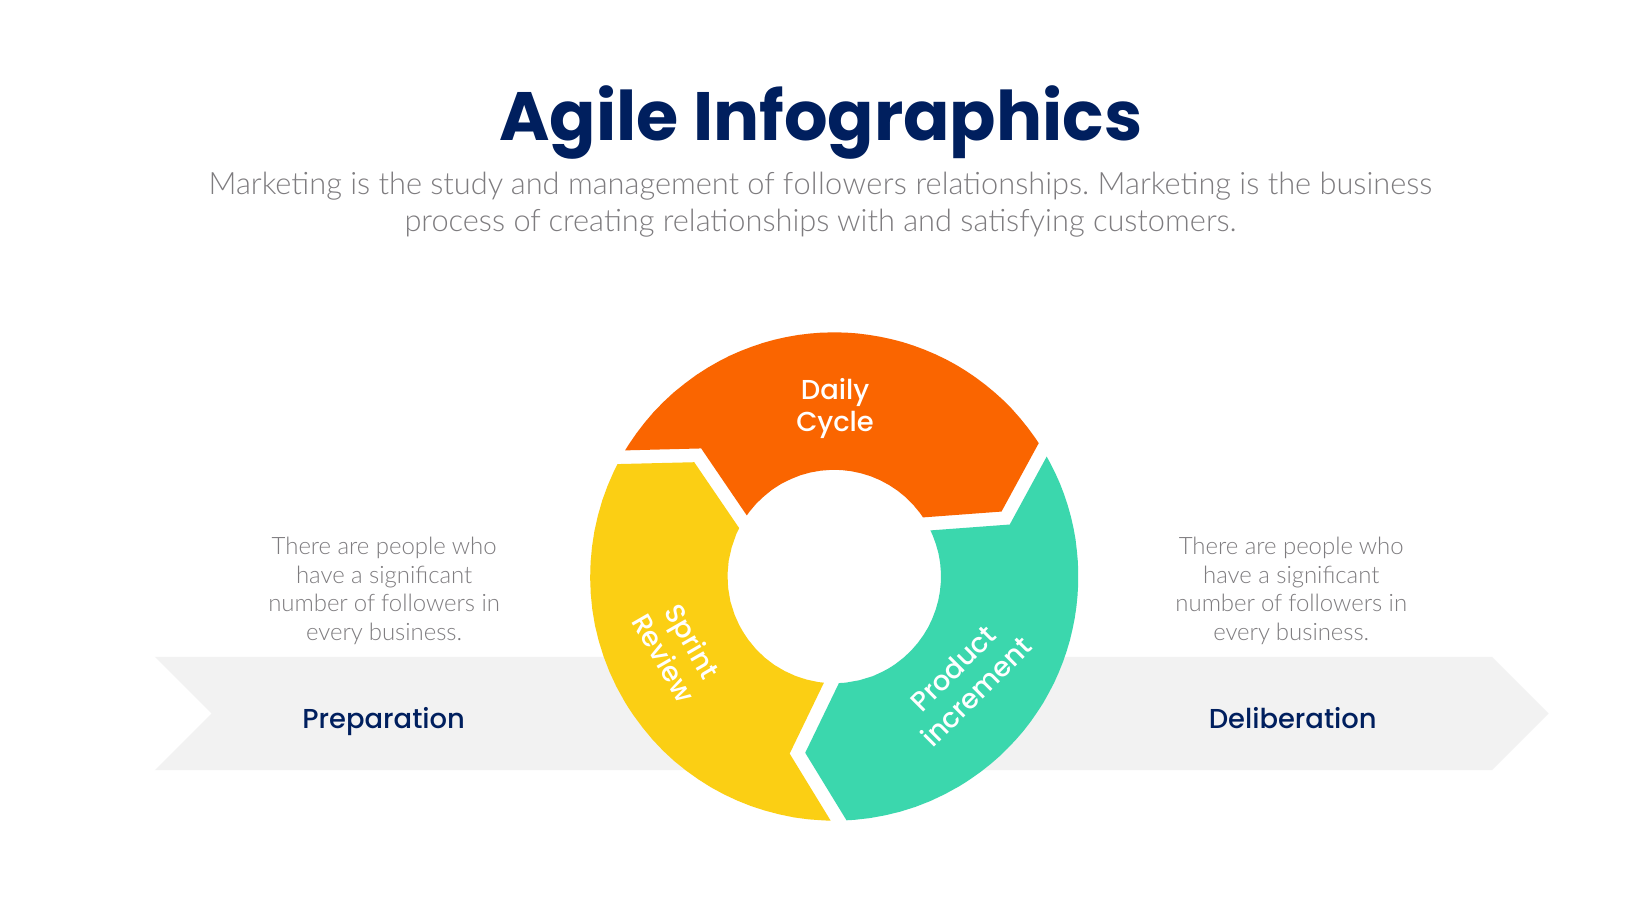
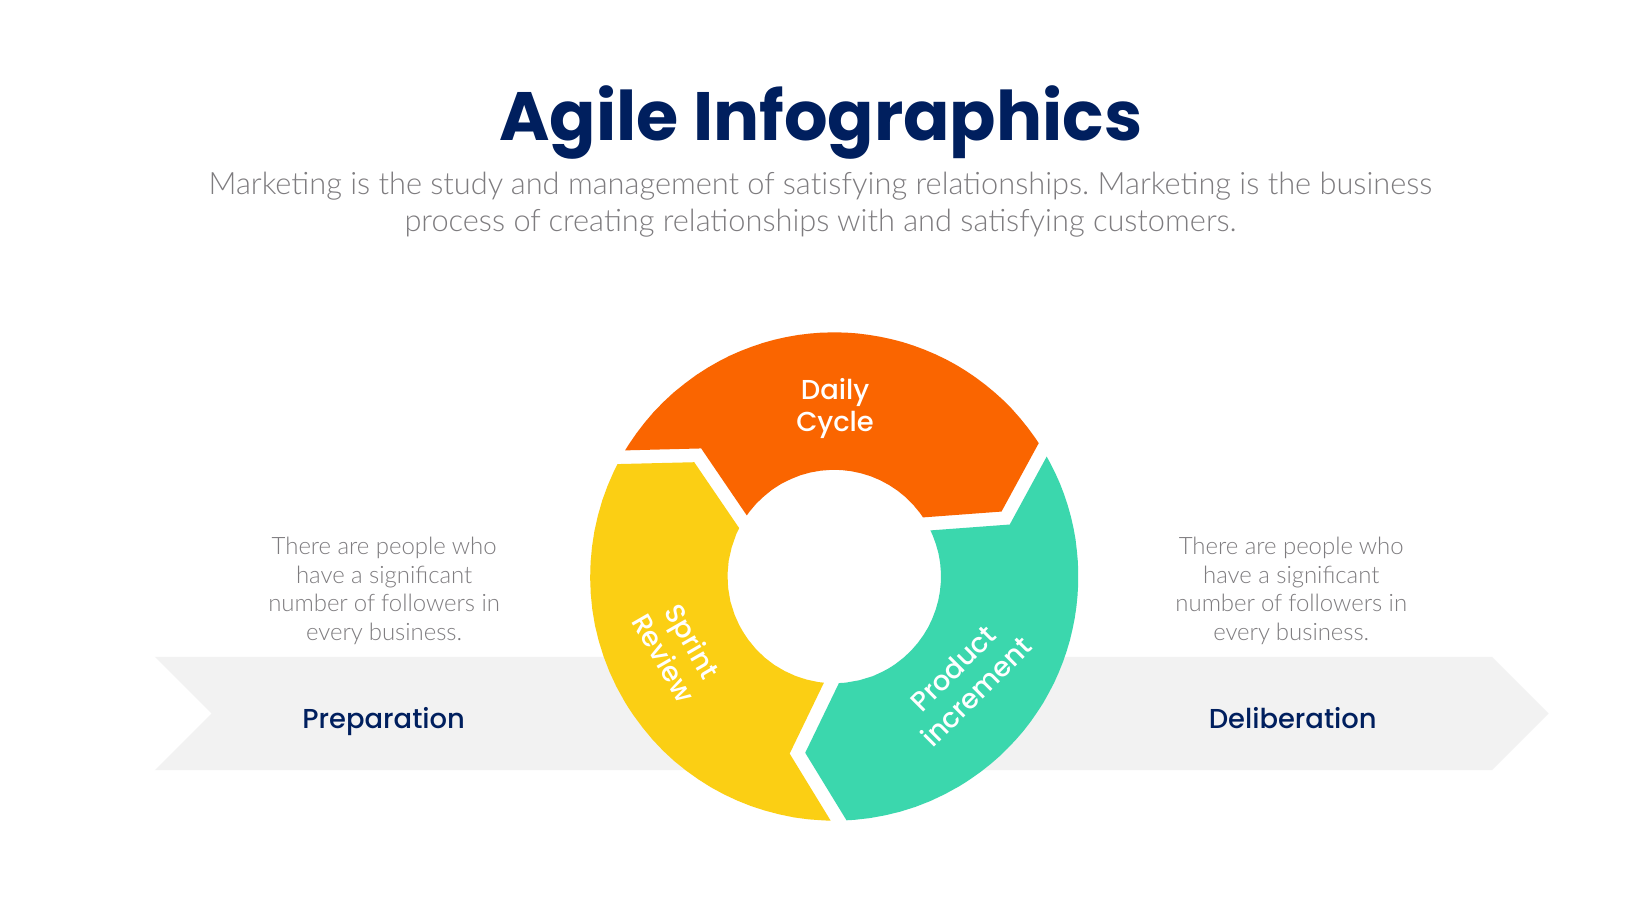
management of followers: followers -> satisfying
